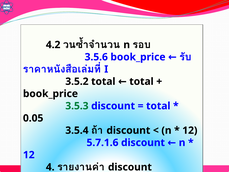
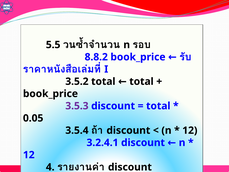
4.2: 4.2 -> 5.5
3.5.6: 3.5.6 -> 8.8.2
3.5.3 colour: green -> purple
5.7.1.6: 5.7.1.6 -> 3.2.4.1
